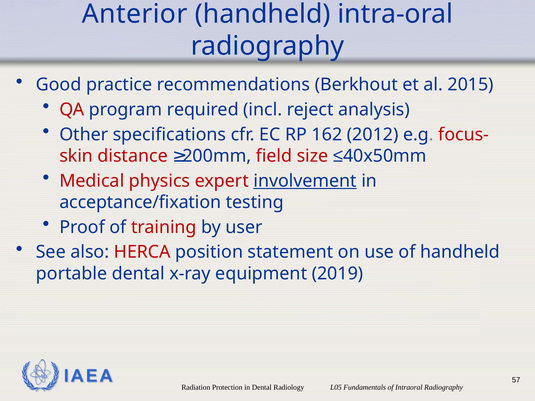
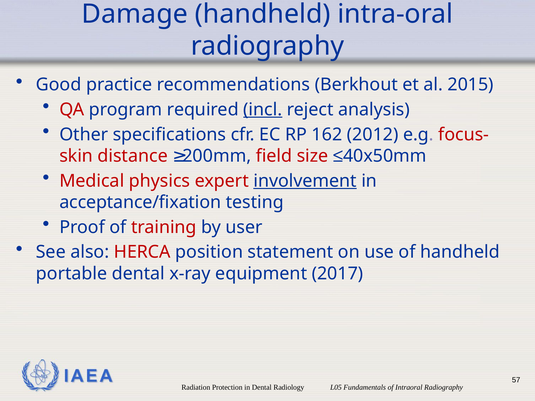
Anterior: Anterior -> Damage
incl underline: none -> present
2019: 2019 -> 2017
